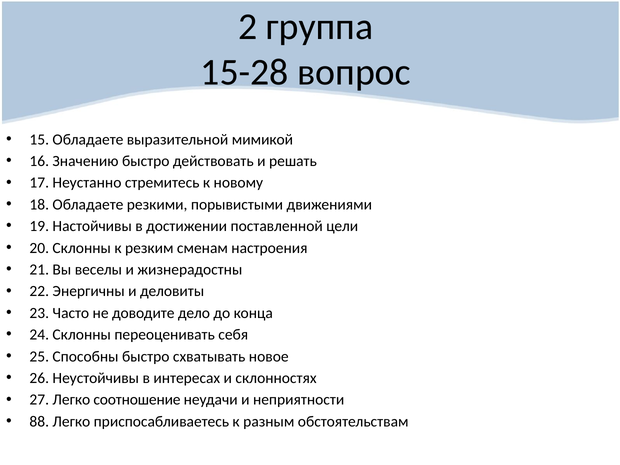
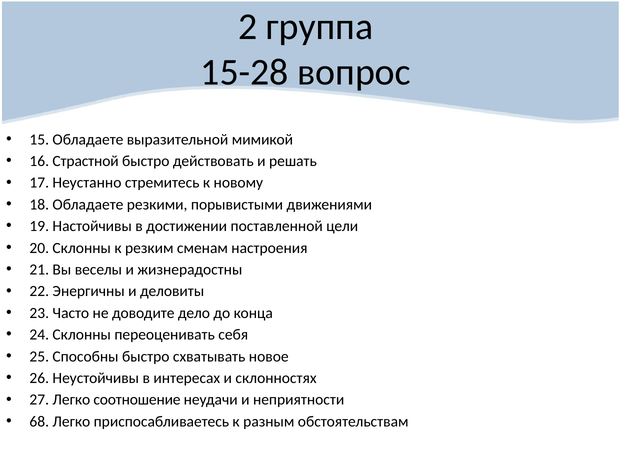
Значению: Значению -> Страстной
88: 88 -> 68
